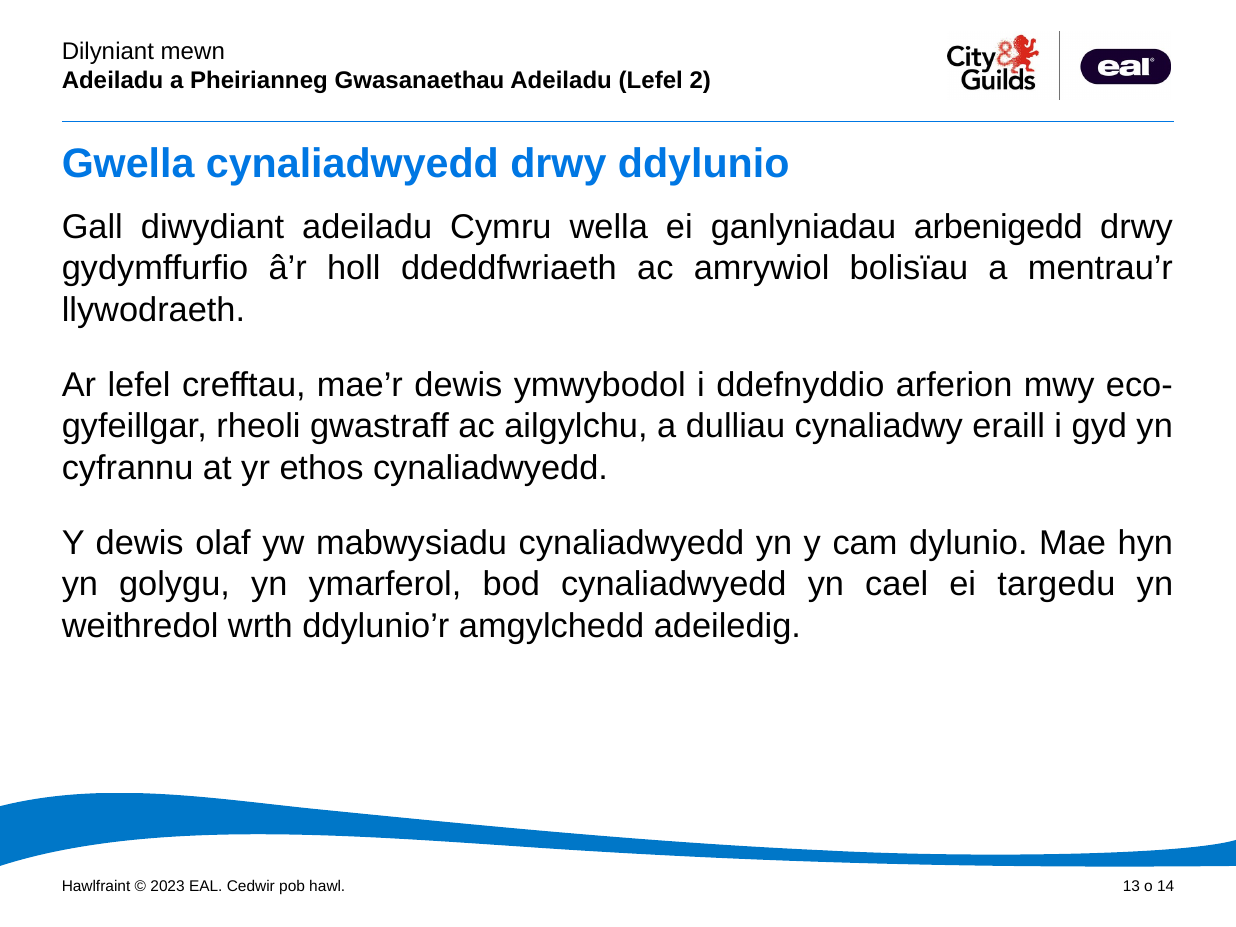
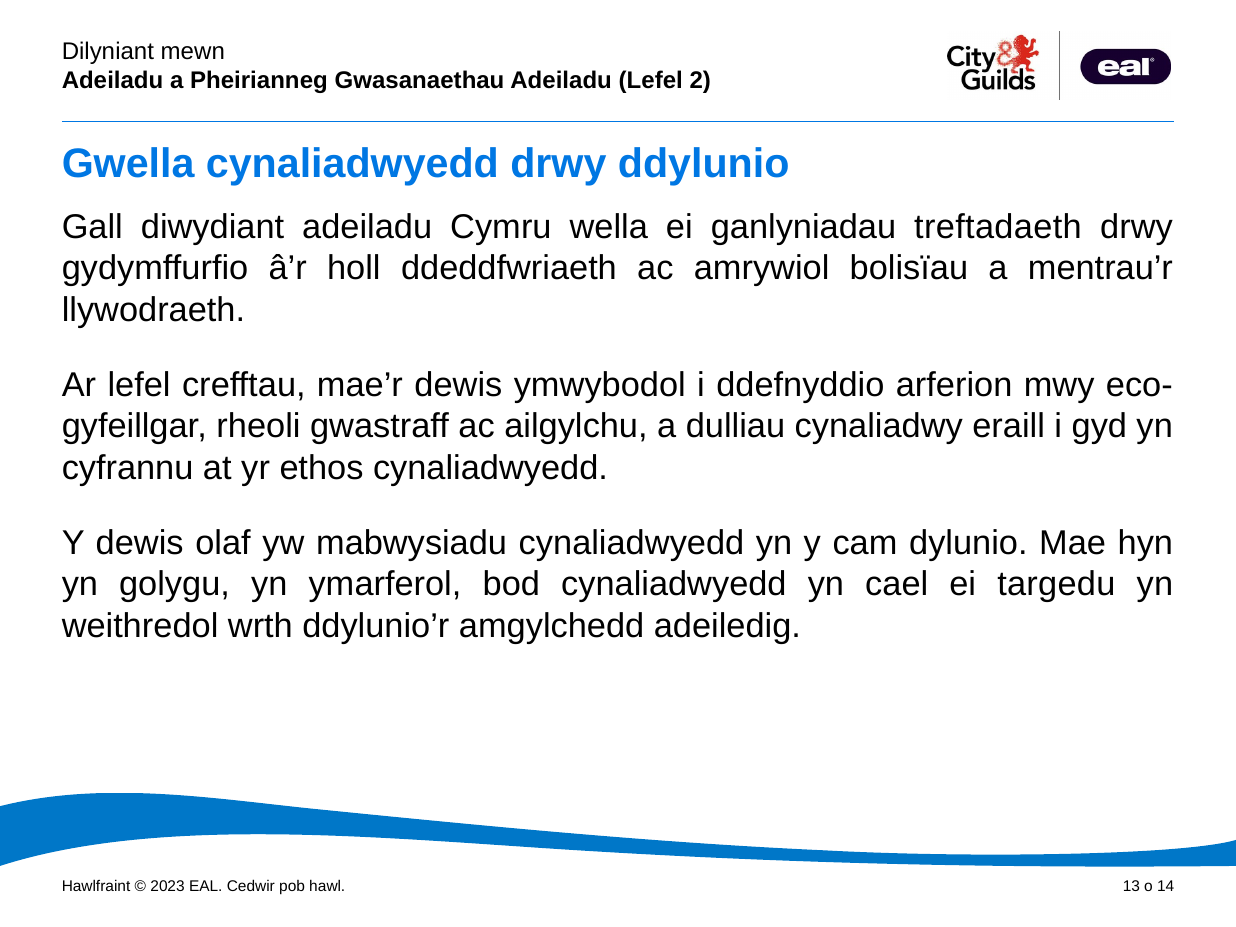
arbenigedd: arbenigedd -> treftadaeth
